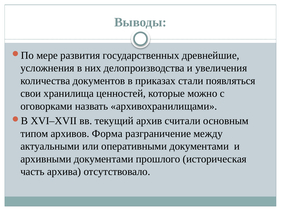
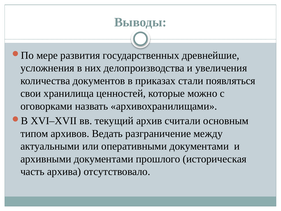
Форма: Форма -> Ведать
